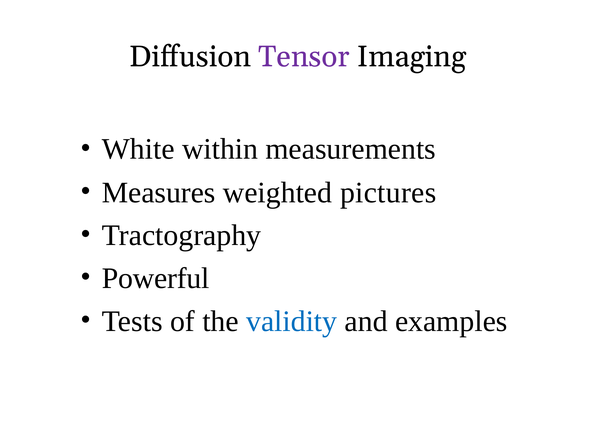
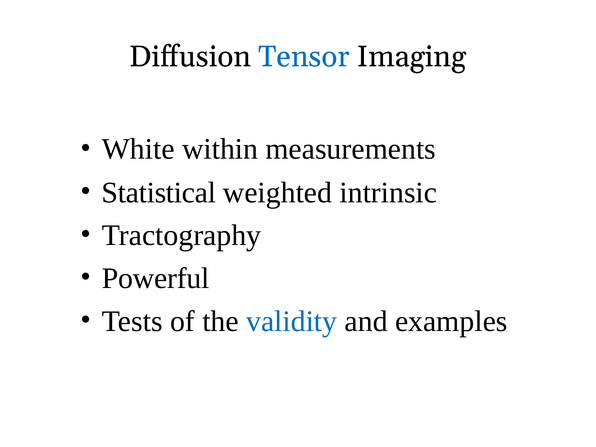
Tensor colour: purple -> blue
Measures: Measures -> Statistical
pictures: pictures -> intrinsic
